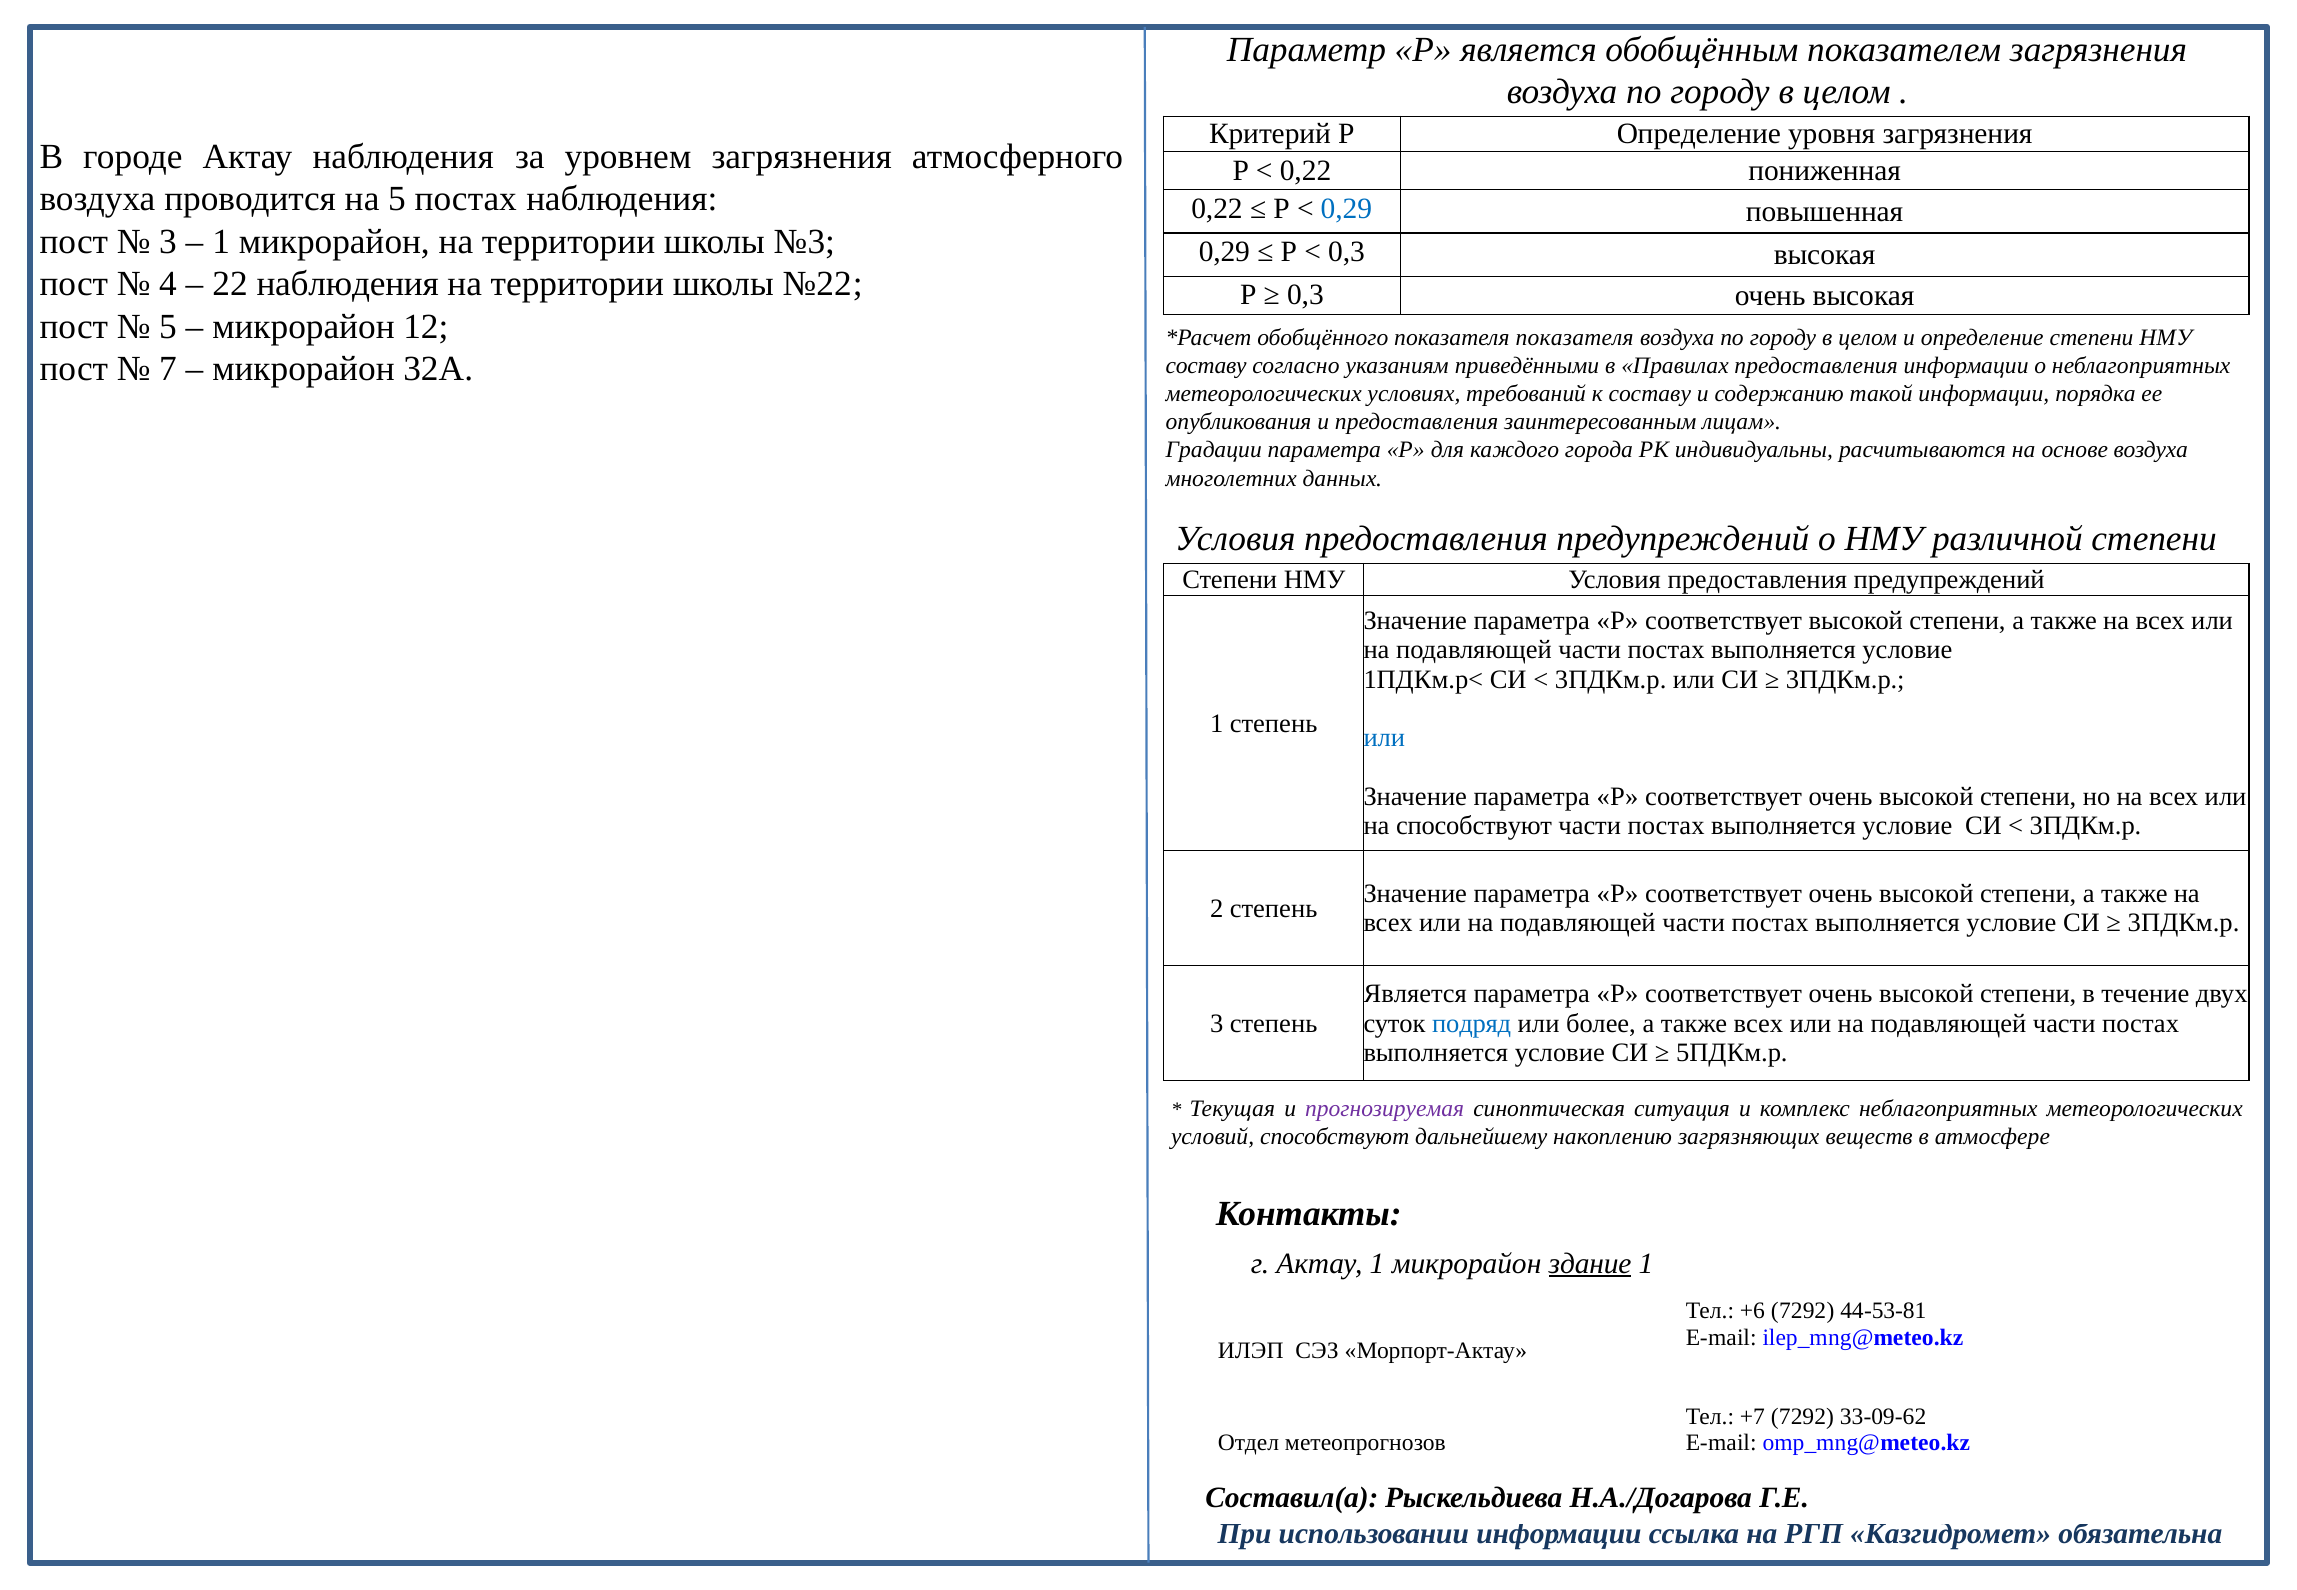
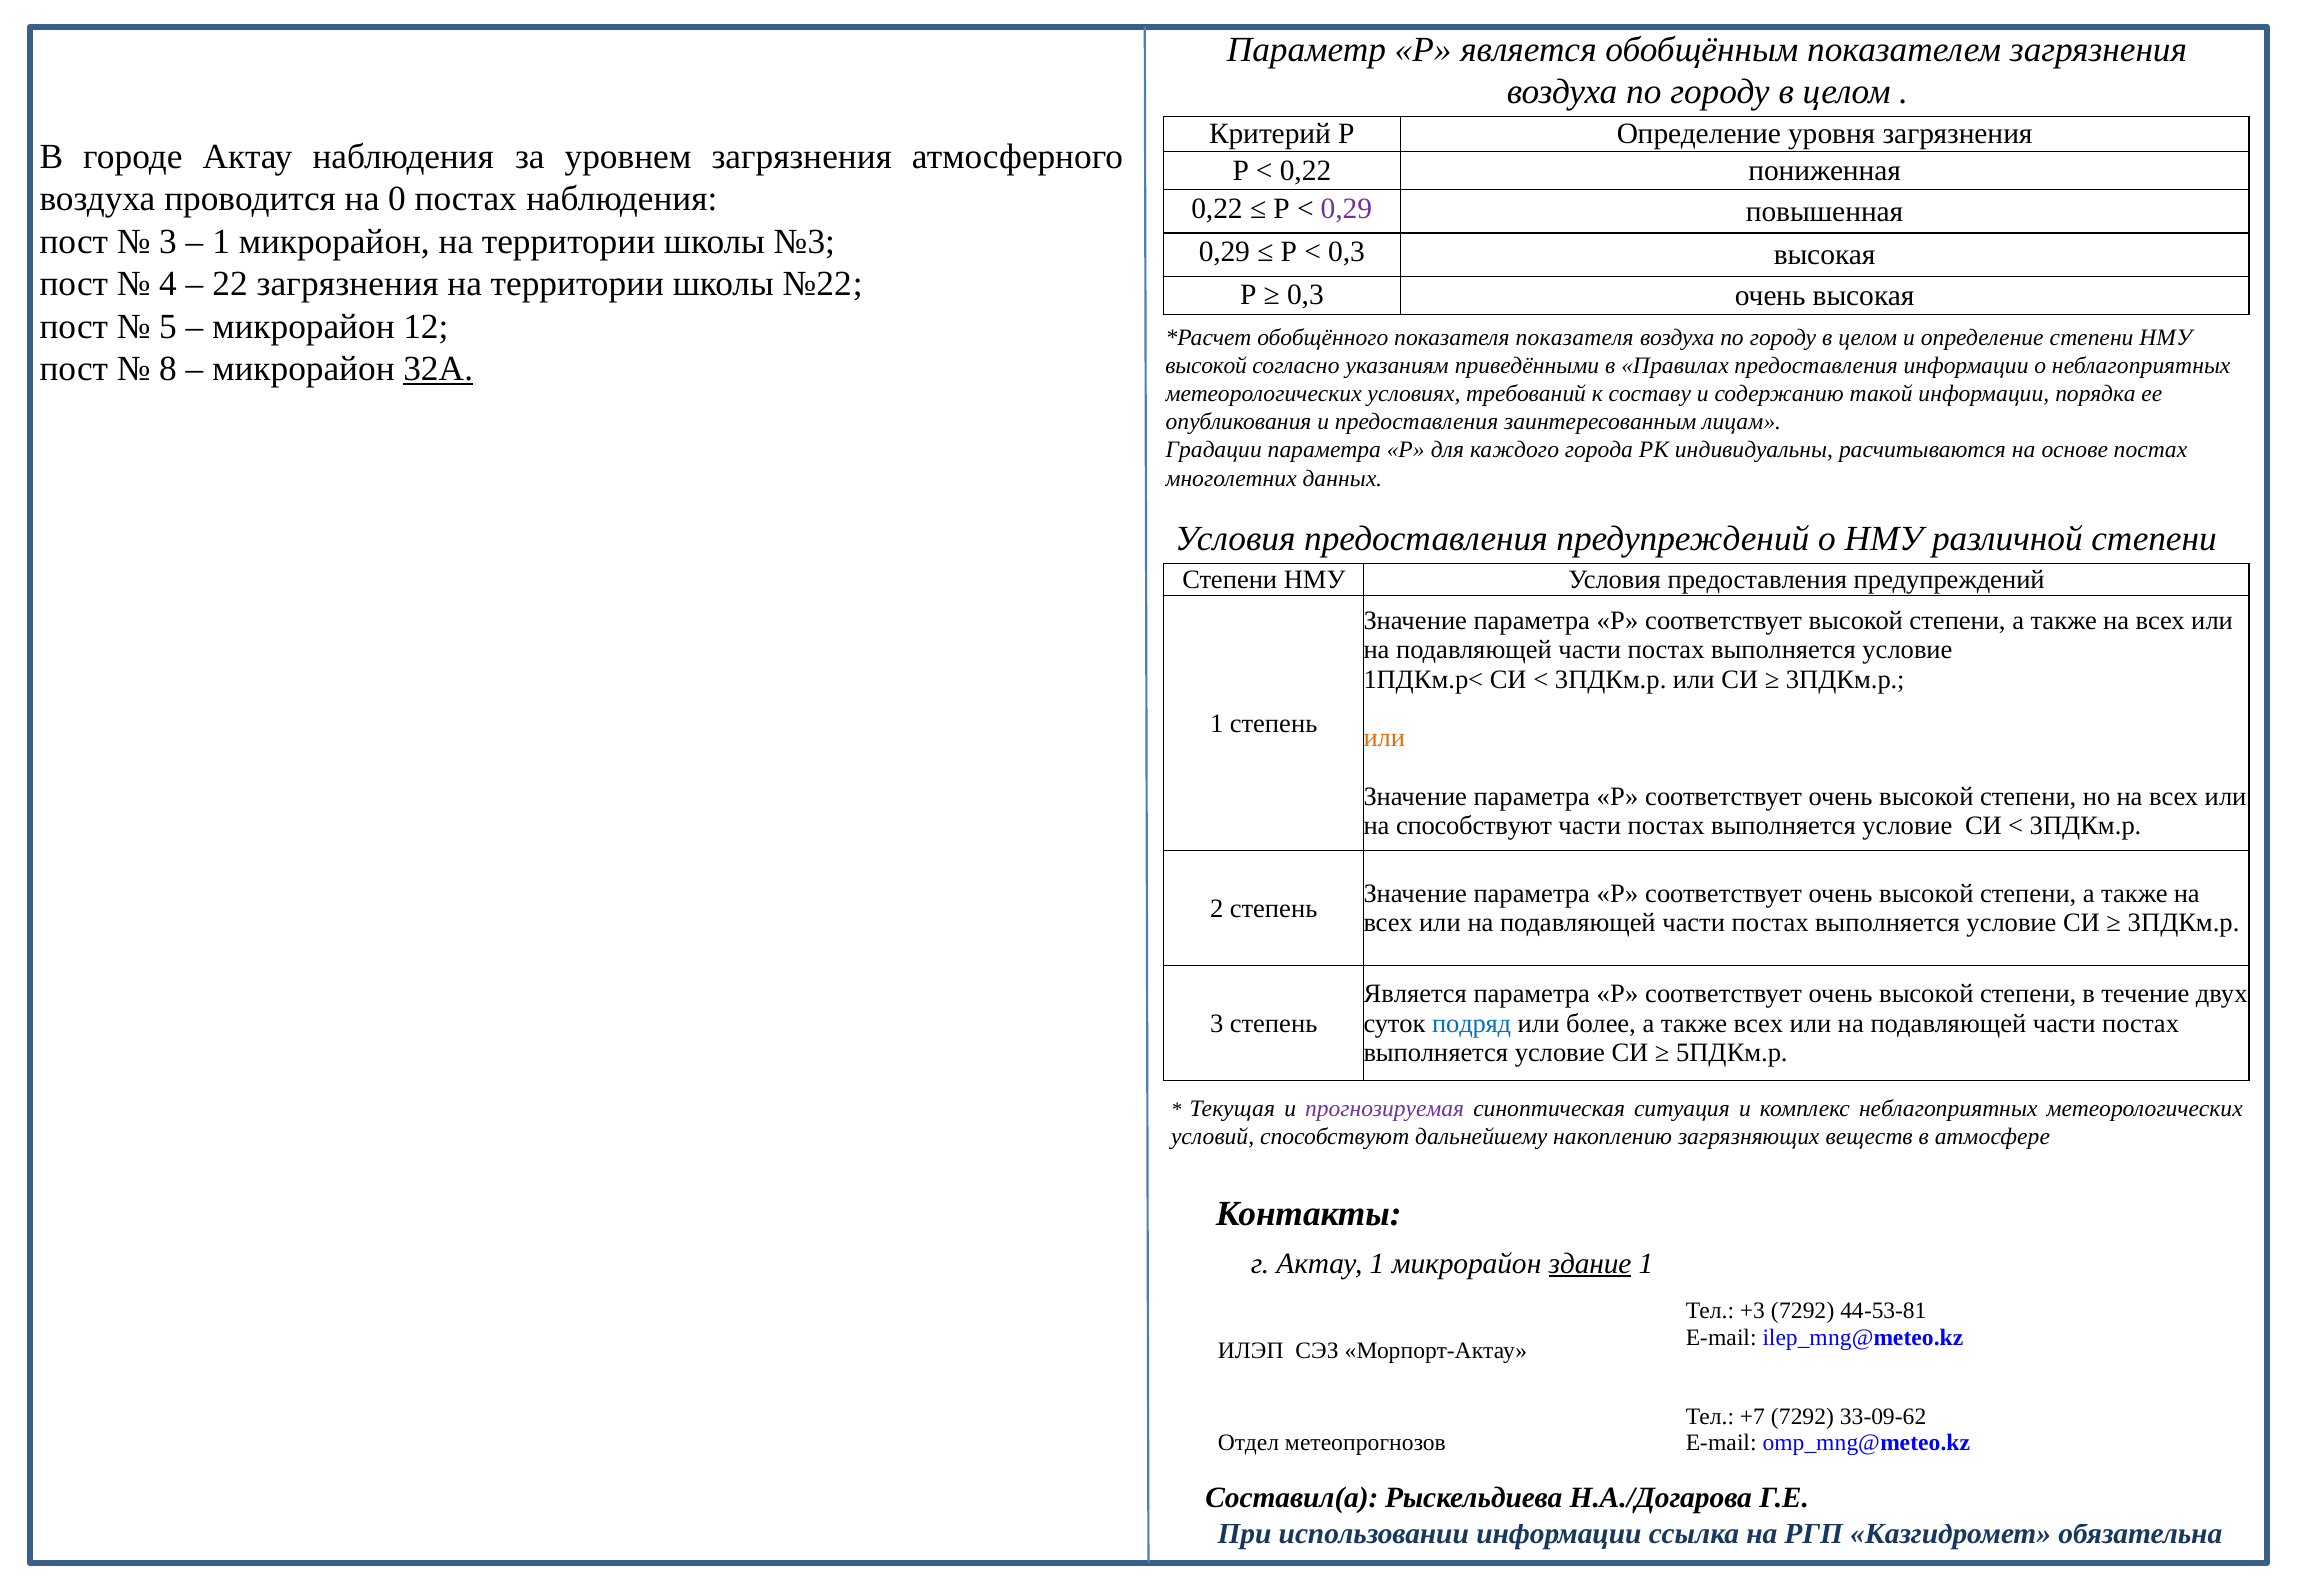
на 5: 5 -> 0
0,29 at (1346, 208) colour: blue -> purple
22 наблюдения: наблюдения -> загрязнения
7: 7 -> 8
32А underline: none -> present
составу at (1206, 366): составу -> высокой
основе воздуха: воздуха -> постах
или at (1384, 738) colour: blue -> orange
+6: +6 -> +3
